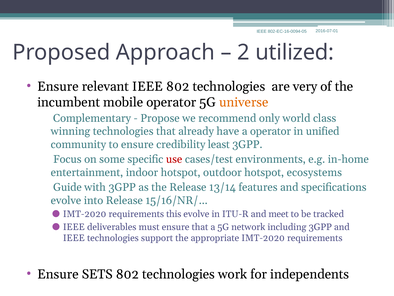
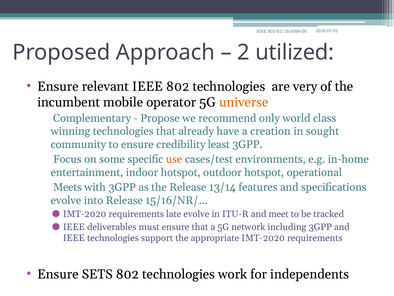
a operator: operator -> creation
unified: unified -> sought
use colour: red -> orange
ecosystems: ecosystems -> operational
Guide: Guide -> Meets
this: this -> late
